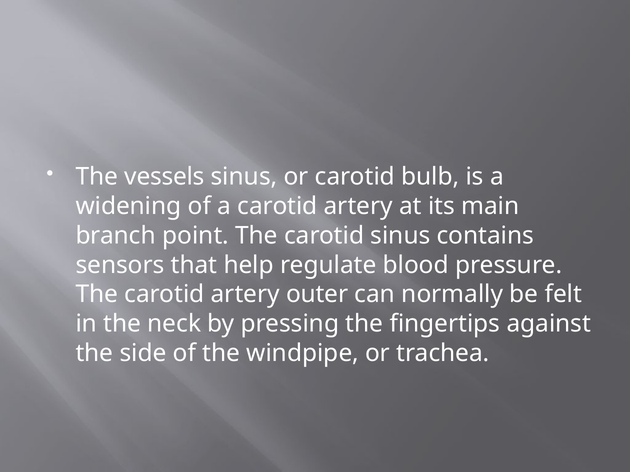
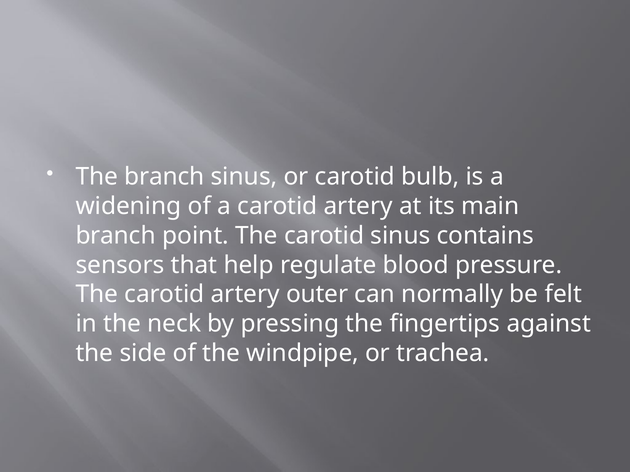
The vessels: vessels -> branch
